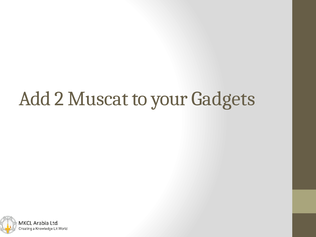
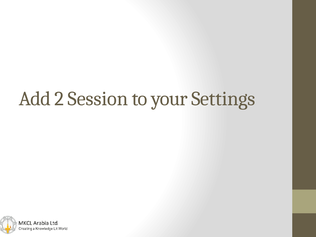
Muscat: Muscat -> Session
Gadgets: Gadgets -> Settings
